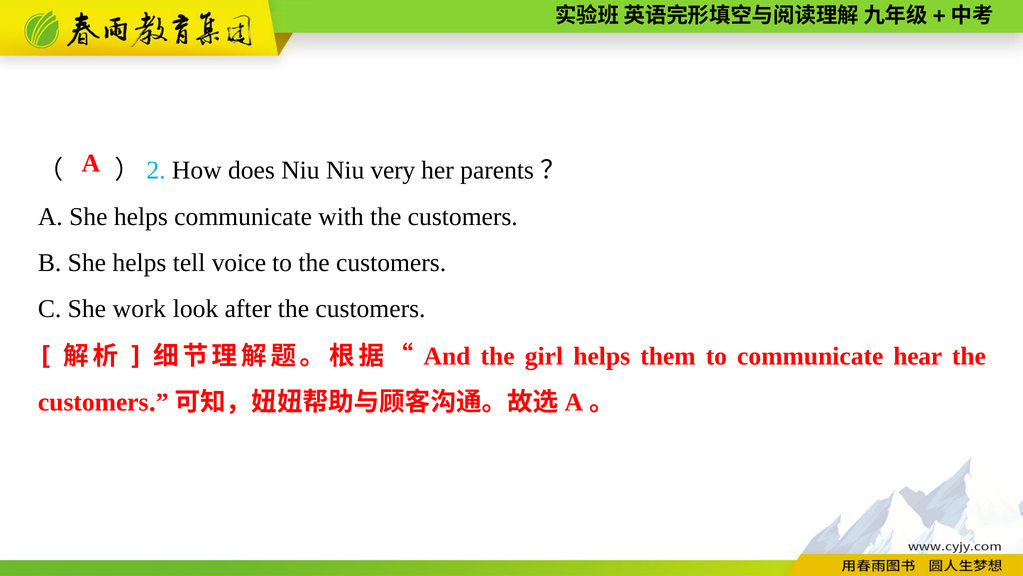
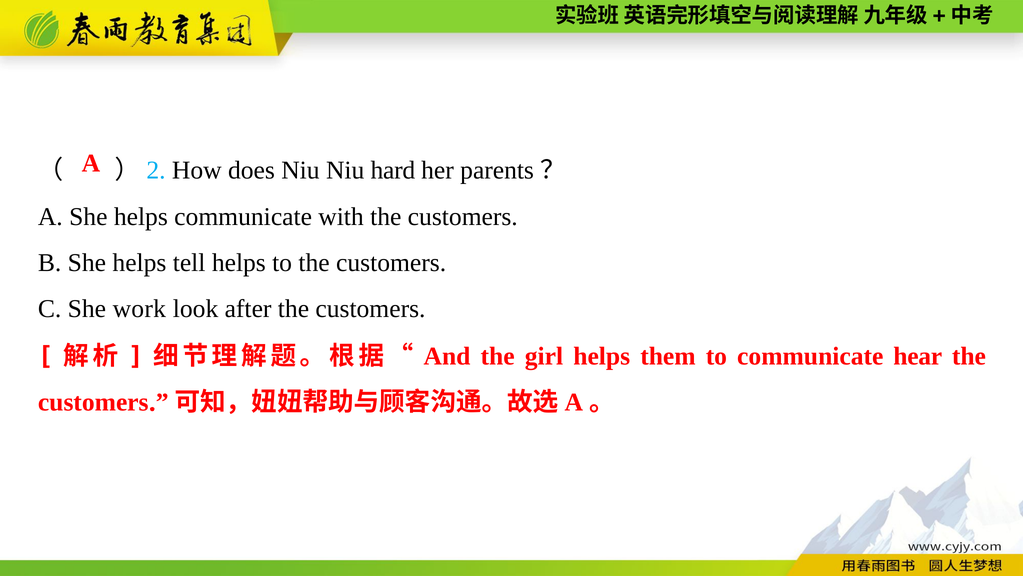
very: very -> hard
tell voice: voice -> helps
